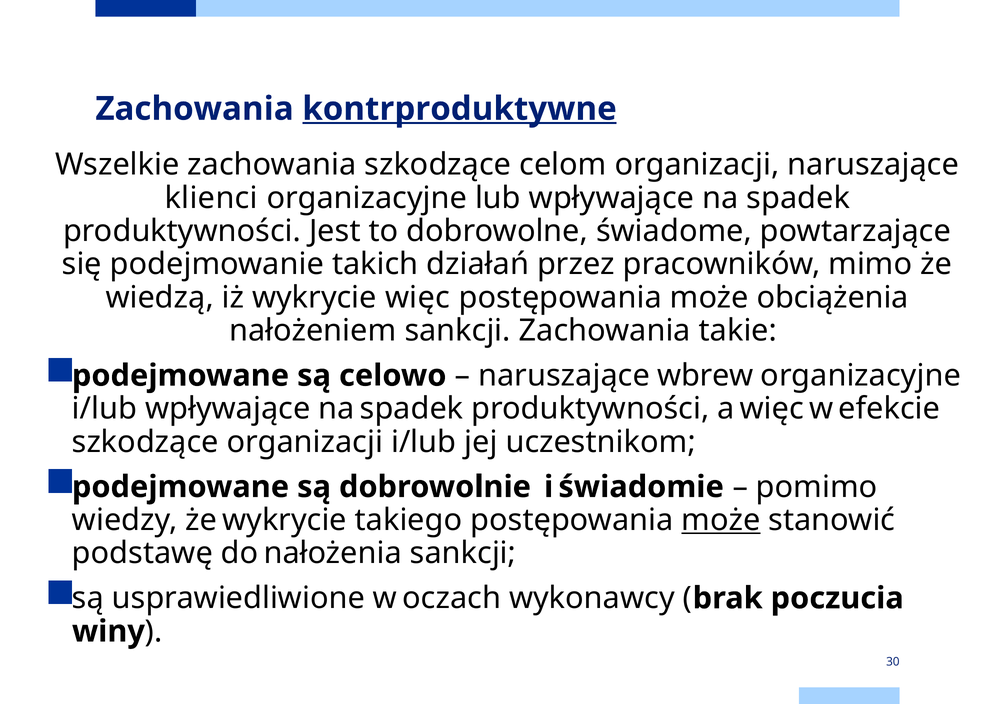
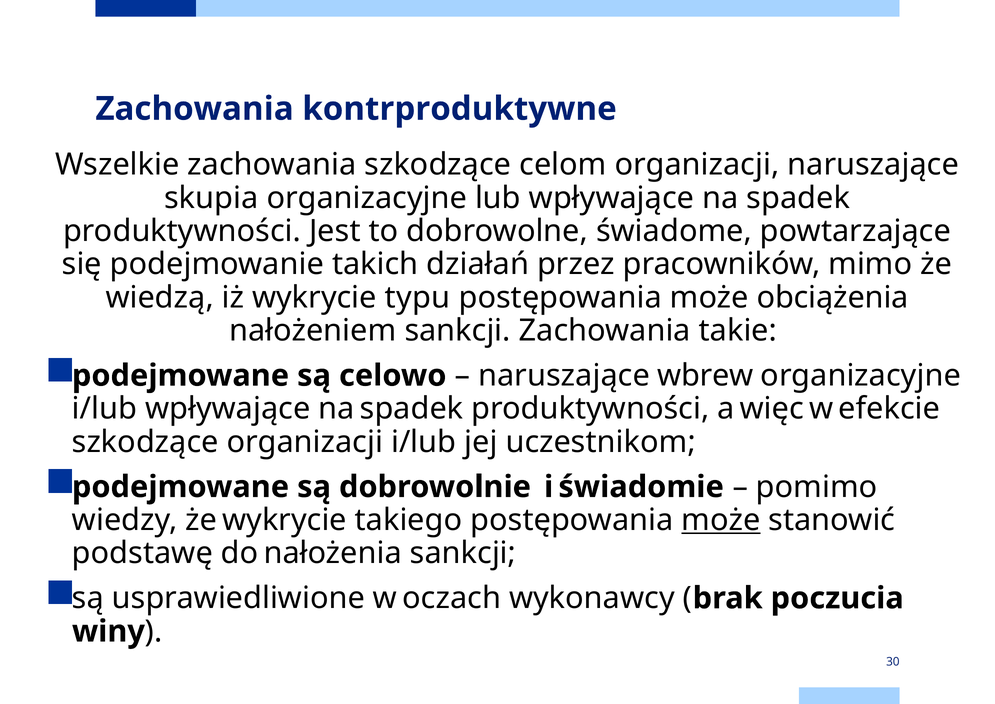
kontrproduktywne underline: present -> none
klienci: klienci -> skupia
wykrycie więc: więc -> typu
